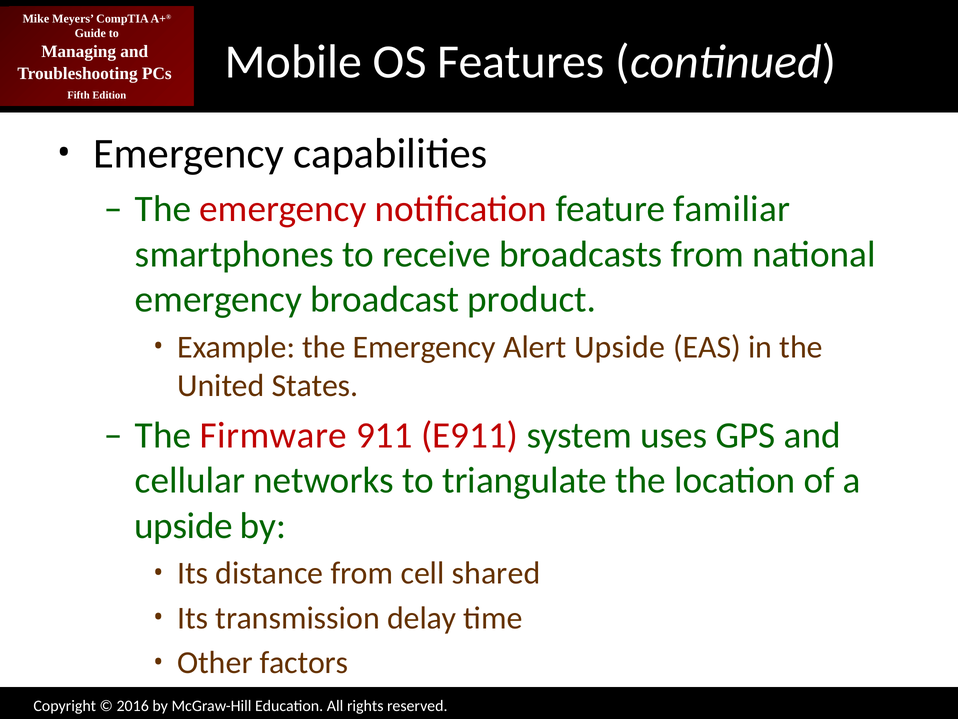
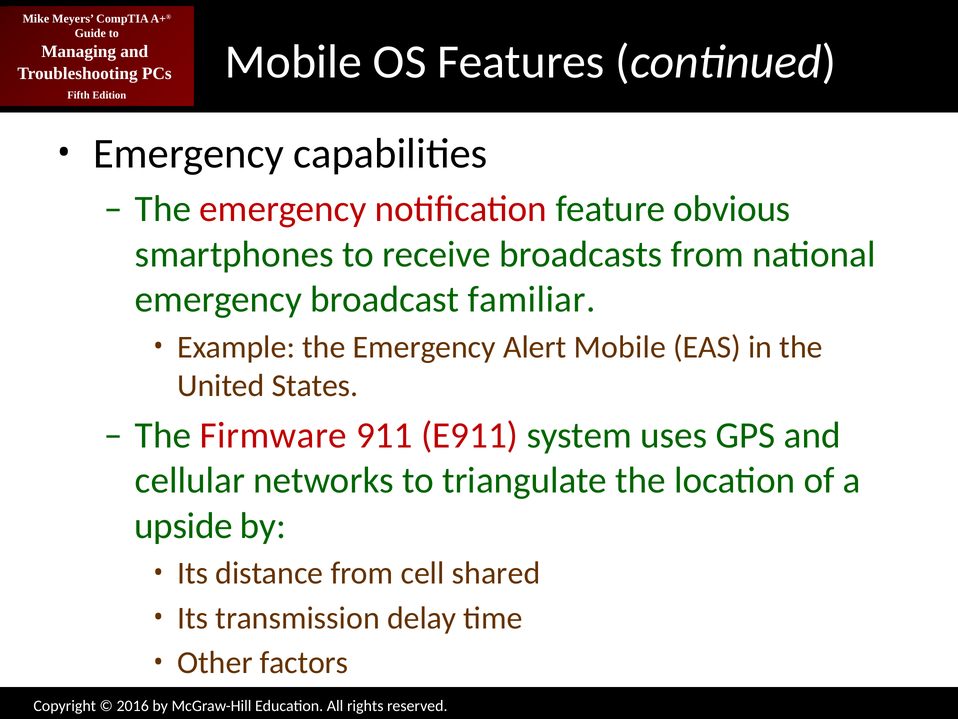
familiar: familiar -> obvious
product: product -> familiar
Alert Upside: Upside -> Mobile
